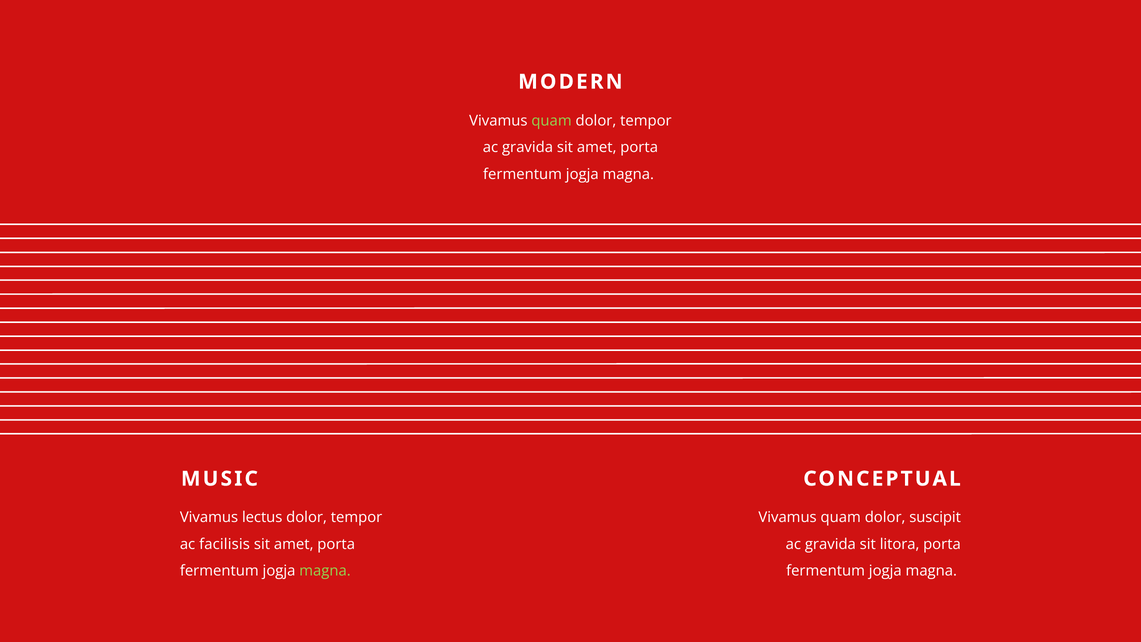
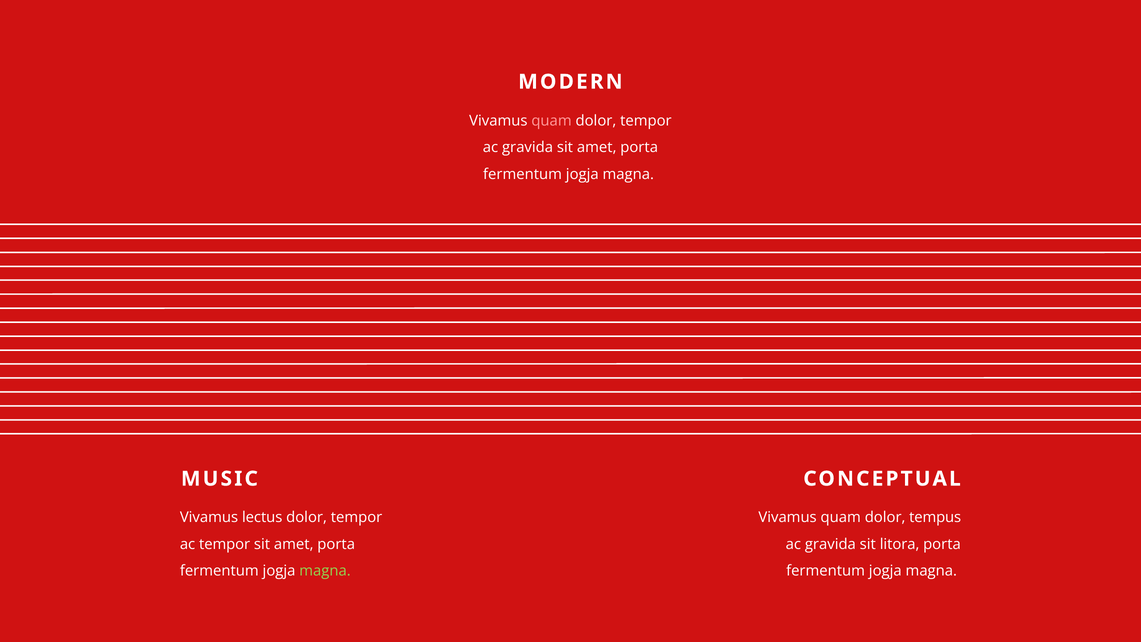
quam at (552, 121) colour: light green -> pink
suscipit: suscipit -> tempus
ac facilisis: facilisis -> tempor
